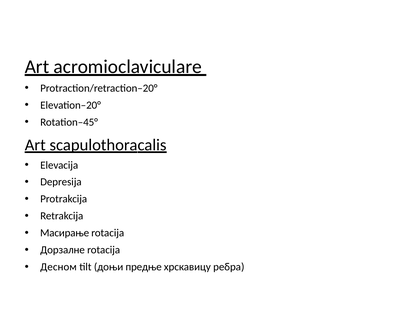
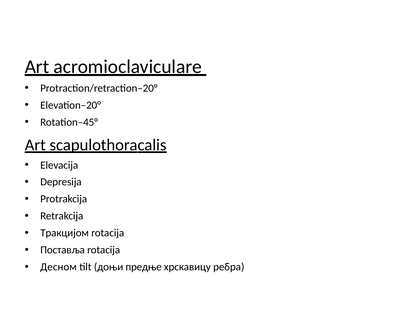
Масирање: Масирање -> Тракцијом
Дорзалне: Дорзалне -> Поставља
